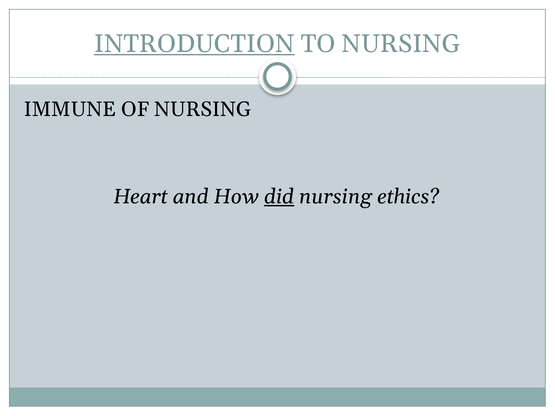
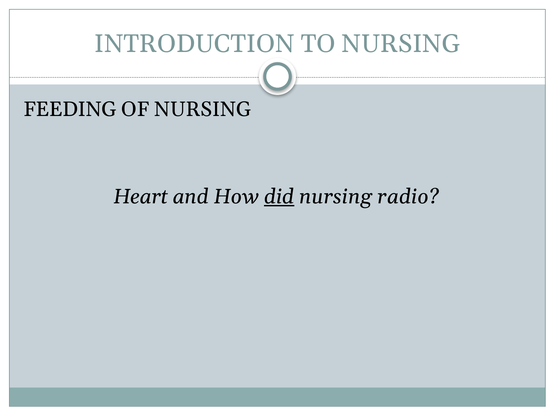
INTRODUCTION underline: present -> none
IMMUNE: IMMUNE -> FEEDING
ethics: ethics -> radio
